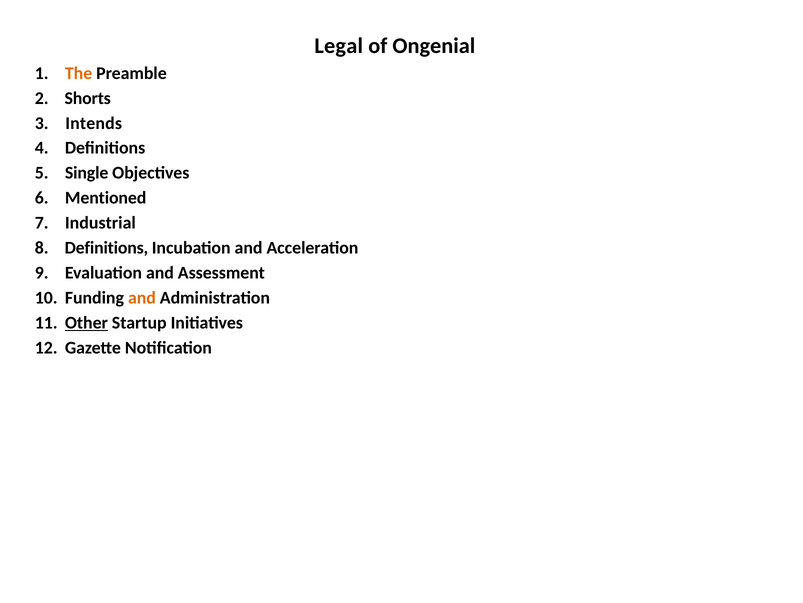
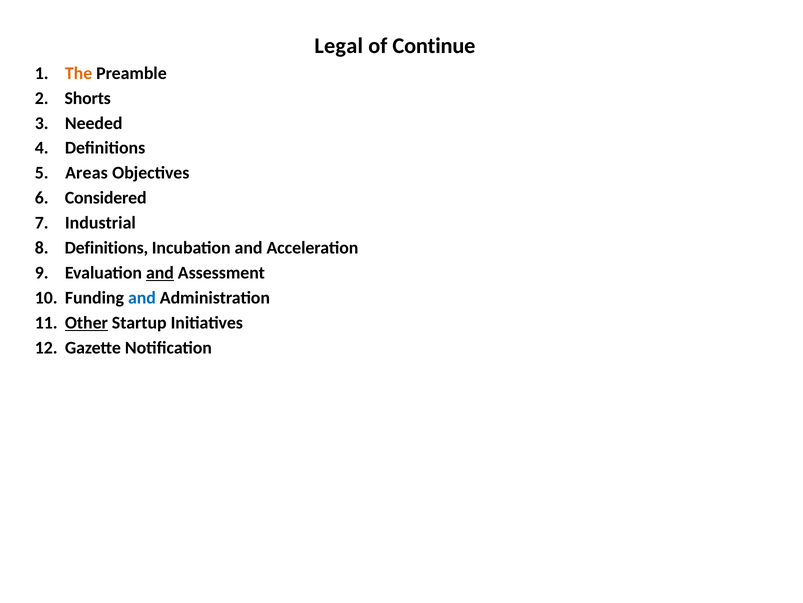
Ongenial: Ongenial -> Continue
Intends: Intends -> Needed
Single: Single -> Areas
Mentioned: Mentioned -> Considered
and at (160, 273) underline: none -> present
and at (142, 298) colour: orange -> blue
